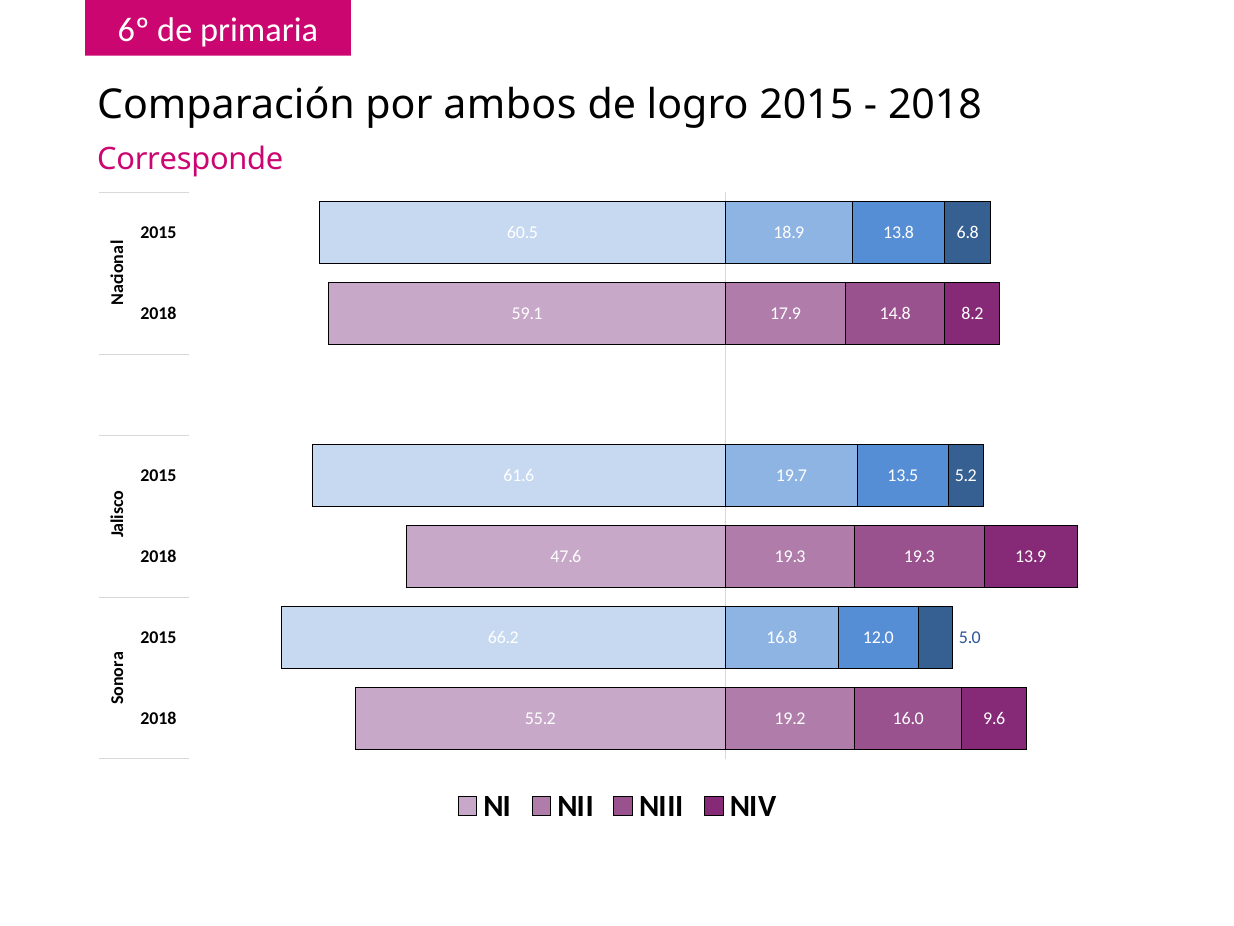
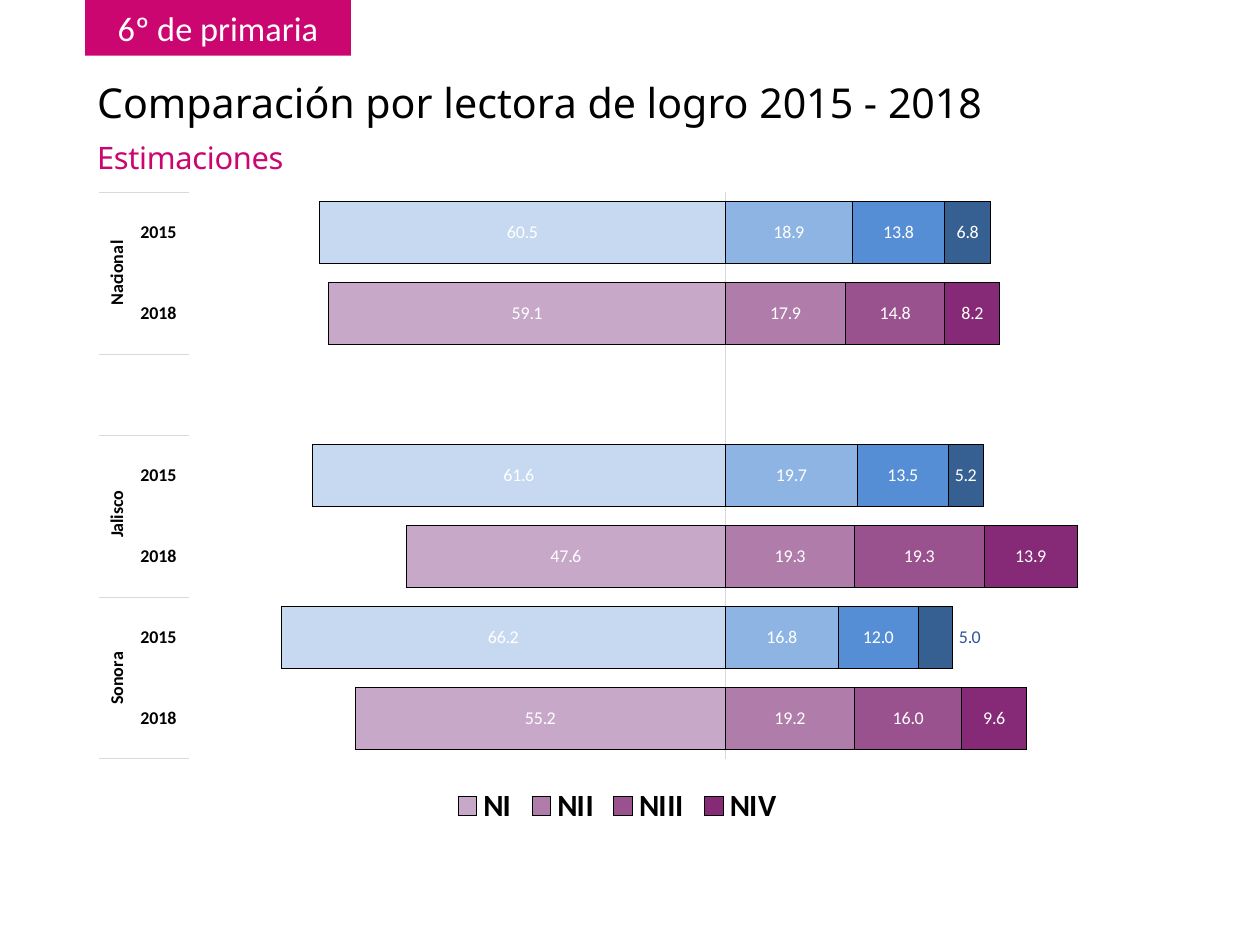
ambos: ambos -> lectora
Corresponde: Corresponde -> Estimaciones
